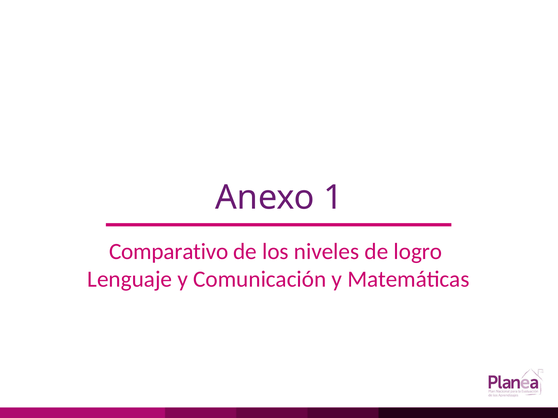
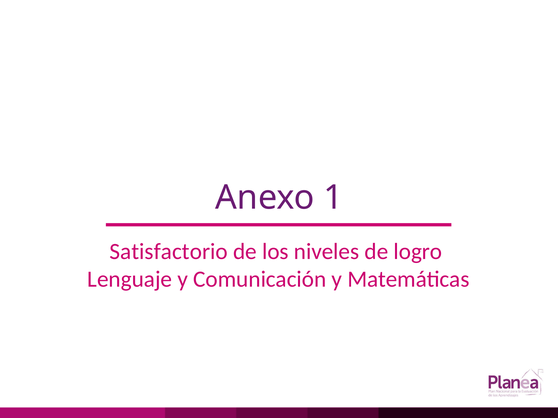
Comparativo: Comparativo -> Satisfactorio
